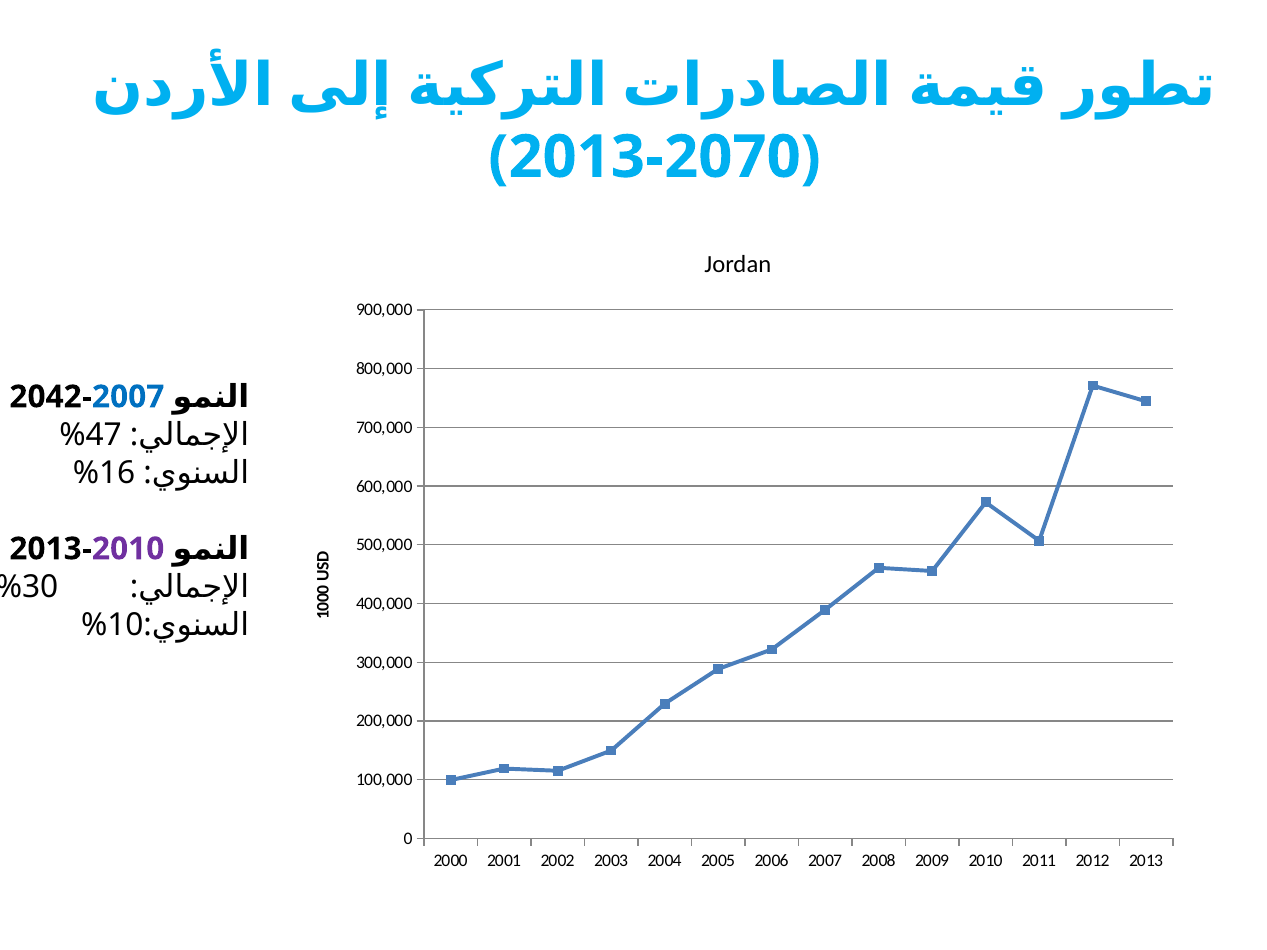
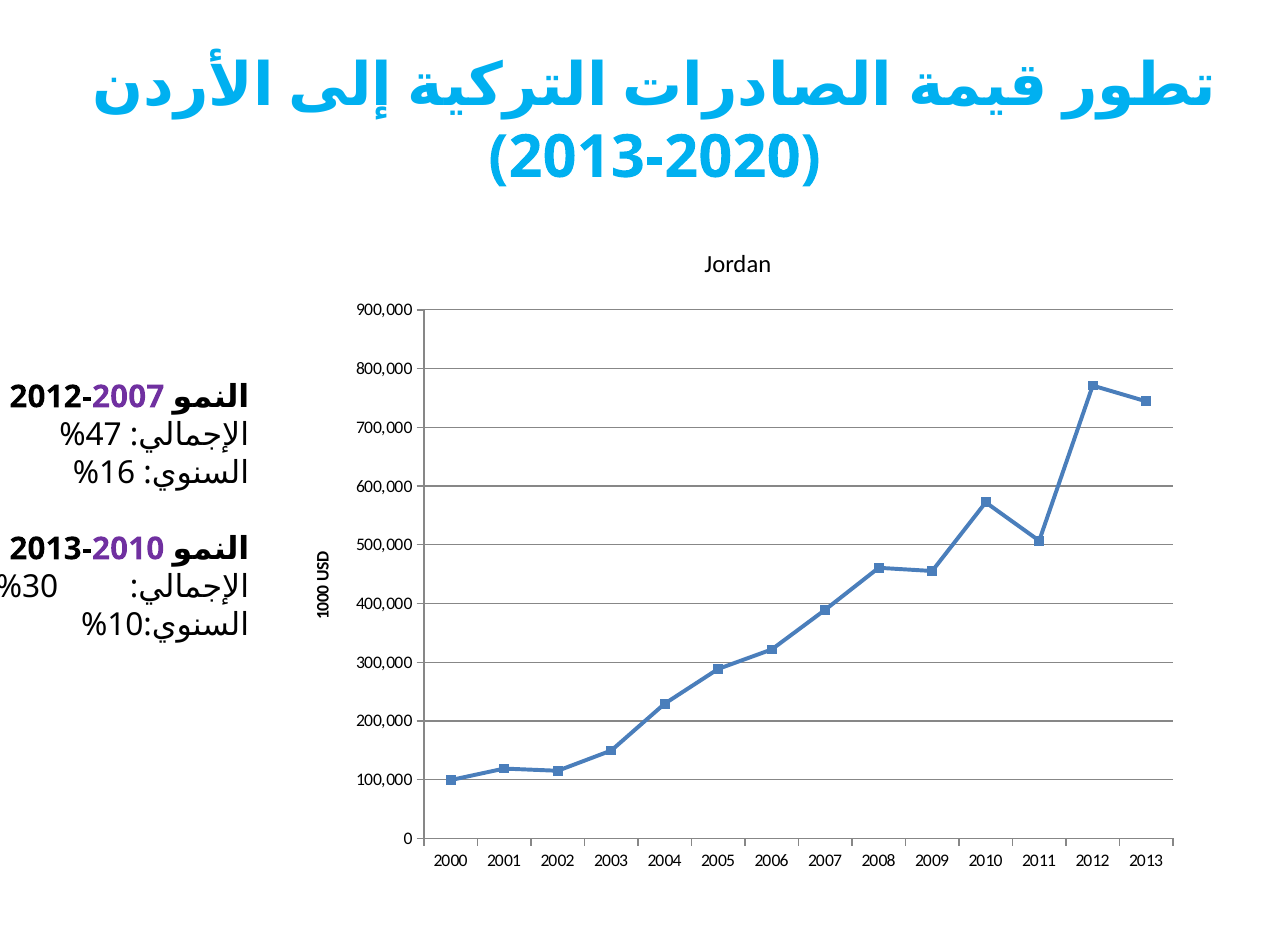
2070: 2070 -> 2020
2042 at (46, 397): 2042 -> 2012
2007 at (128, 397) colour: blue -> purple
